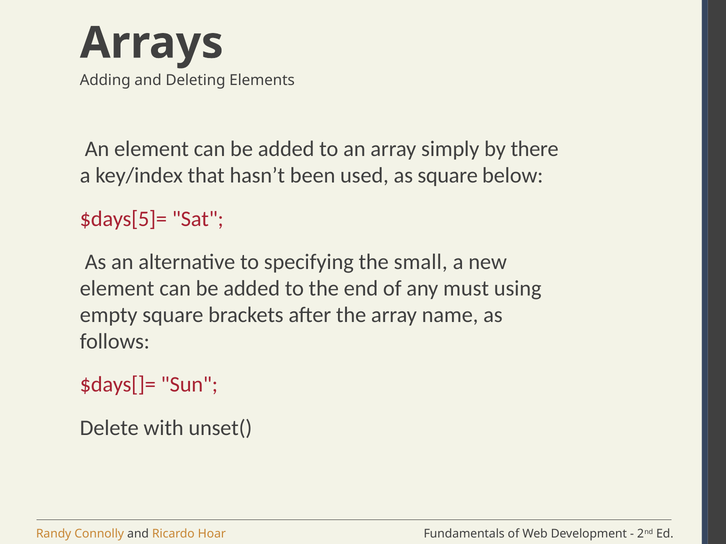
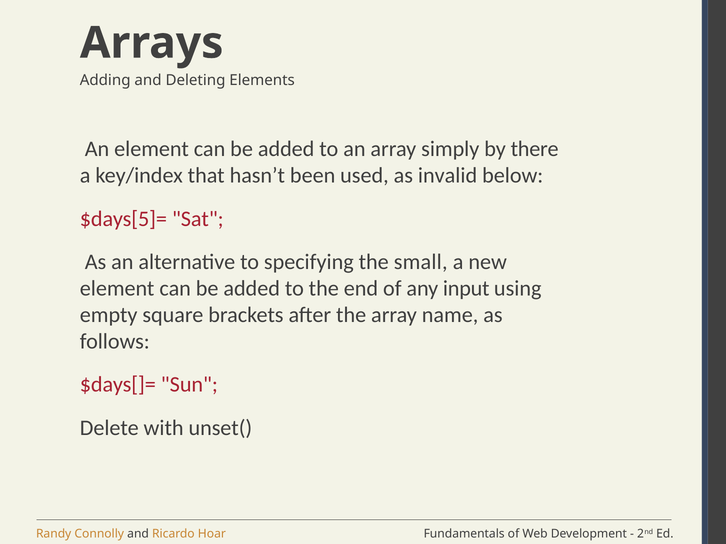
as square: square -> invalid
must: must -> input
